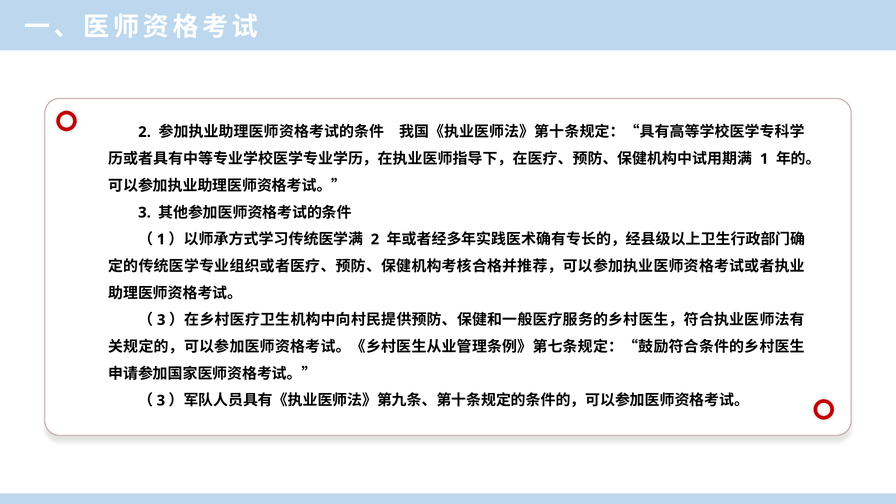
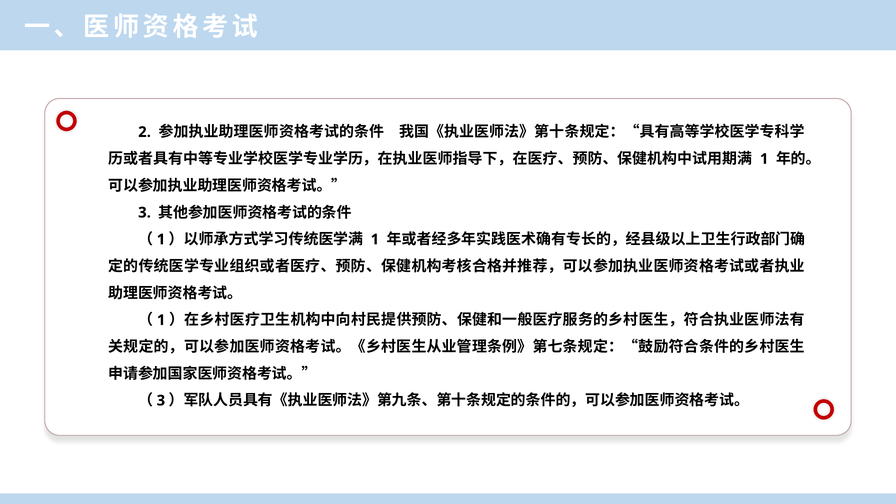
2 at (375, 239): 2 -> 1
3 at (161, 320): 3 -> 1
